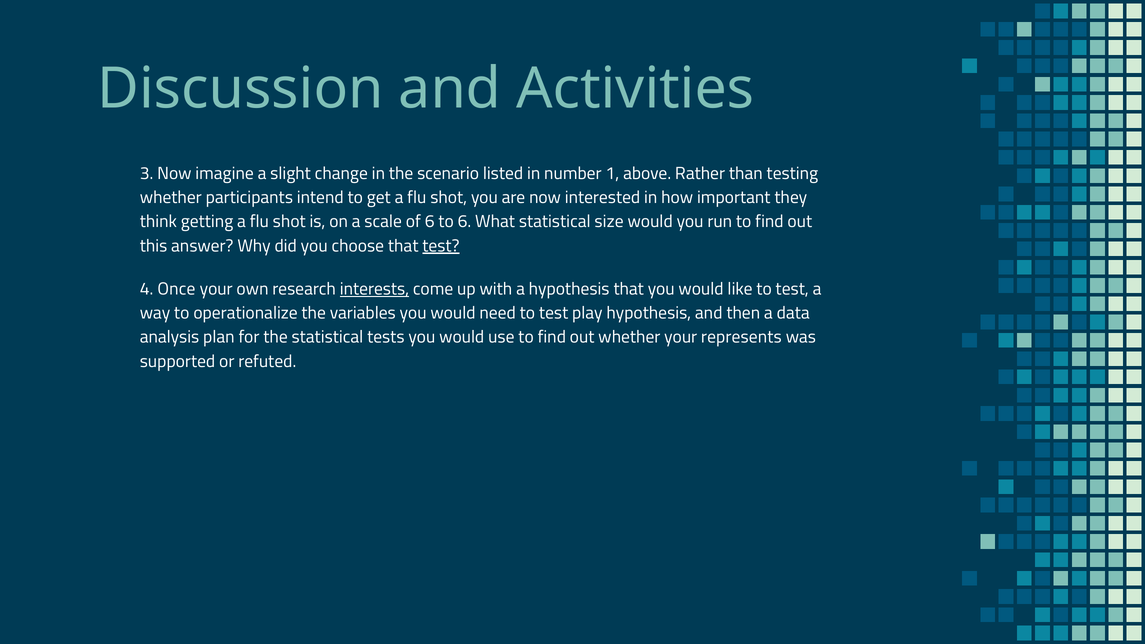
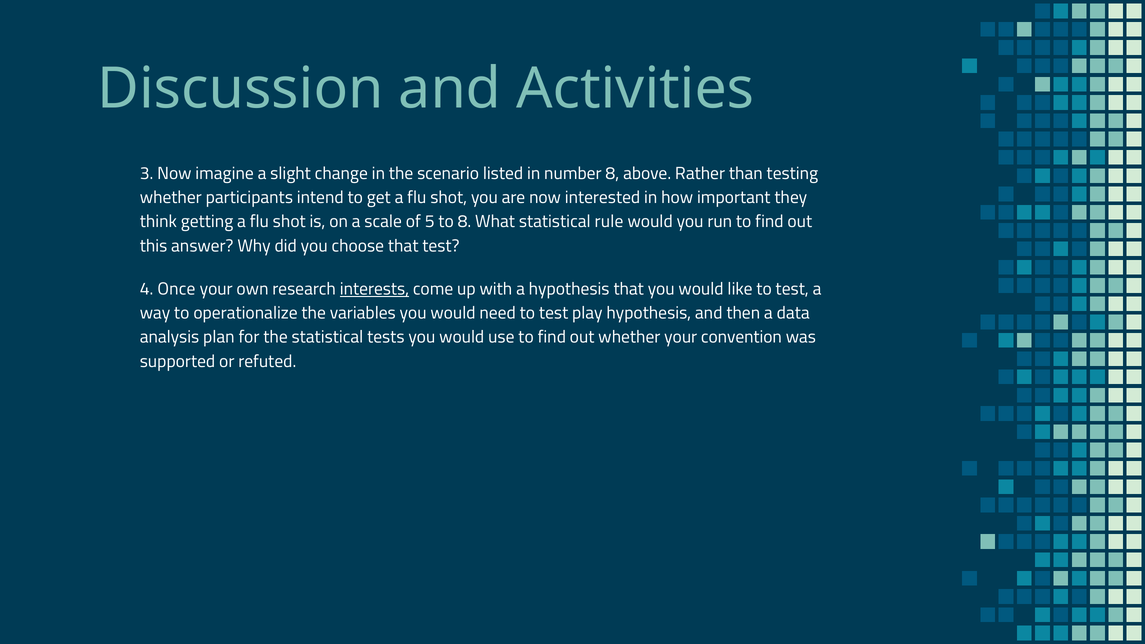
number 1: 1 -> 8
of 6: 6 -> 5
to 6: 6 -> 8
size: size -> rule
test at (441, 246) underline: present -> none
represents: represents -> convention
